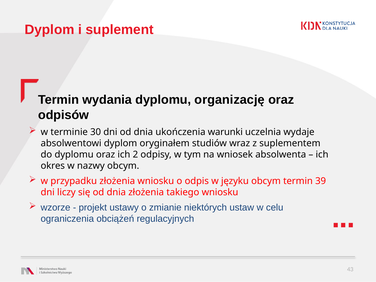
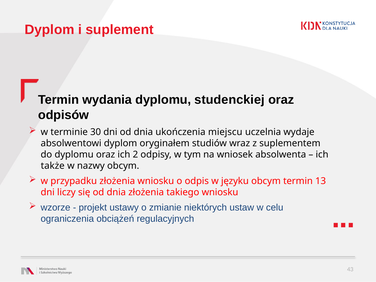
organizację: organizację -> studenckiej
warunki: warunki -> miejscu
okres: okres -> także
39: 39 -> 13
